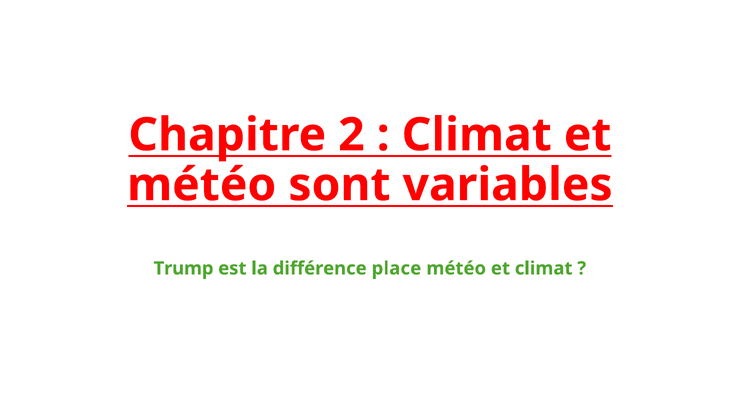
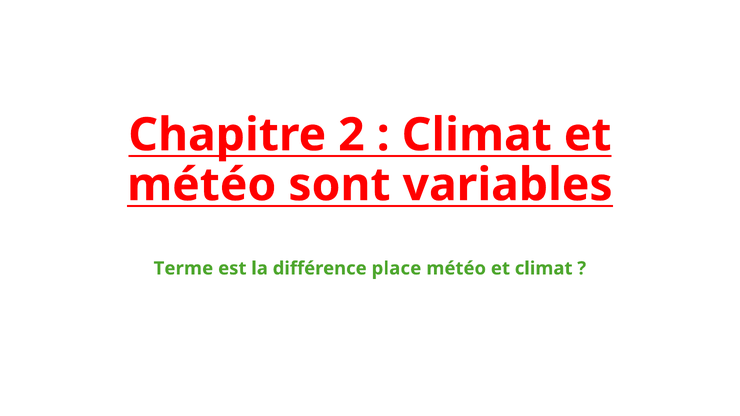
Trump: Trump -> Terme
